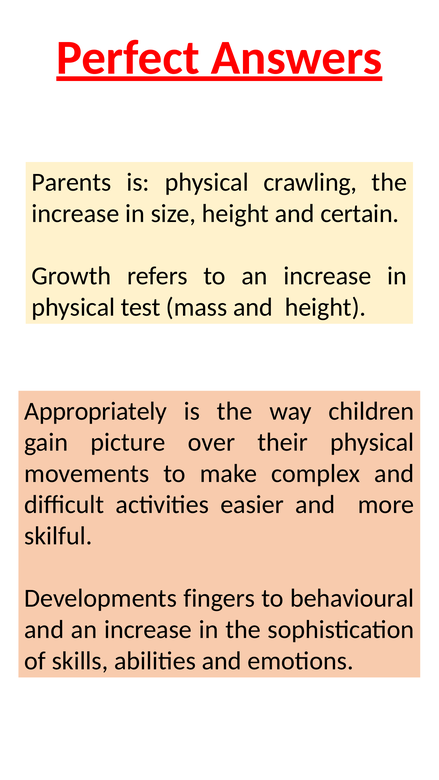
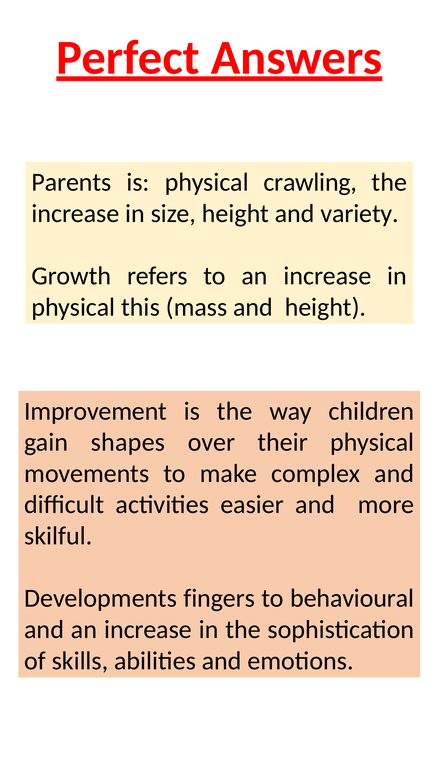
certain: certain -> variety
test: test -> this
Appropriately: Appropriately -> Improvement
picture: picture -> shapes
